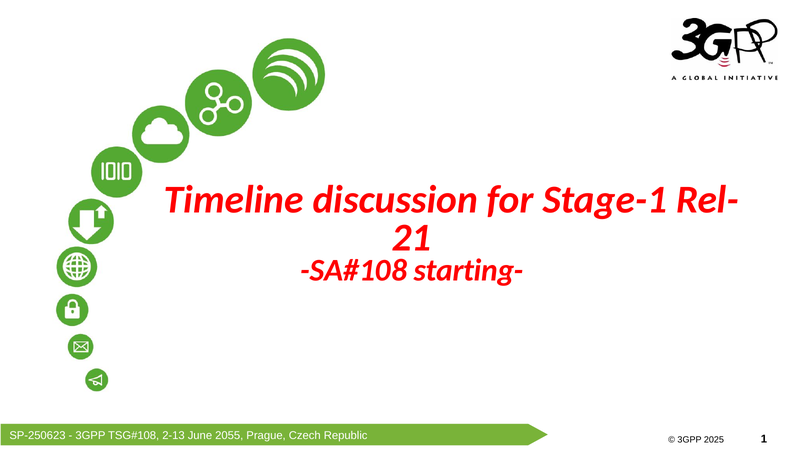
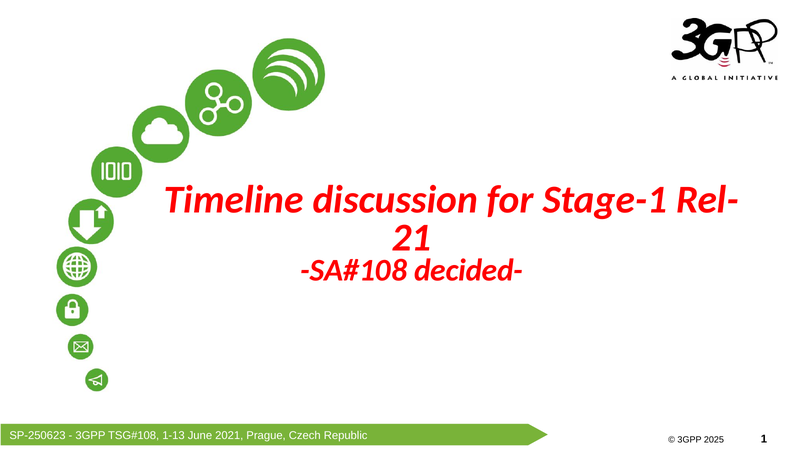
starting-: starting- -> decided-
2-13: 2-13 -> 1-13
2055: 2055 -> 2021
